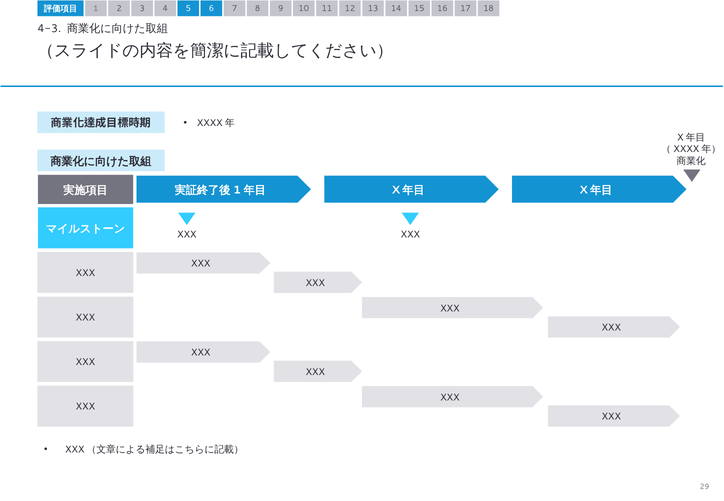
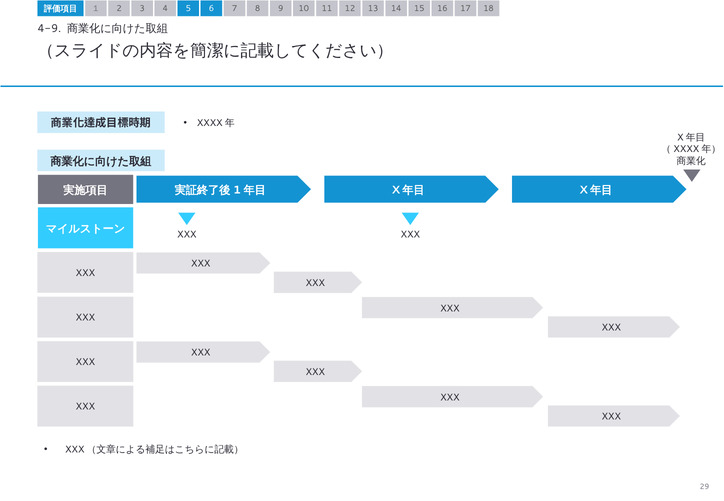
4-3: 4-3 -> 4-9
